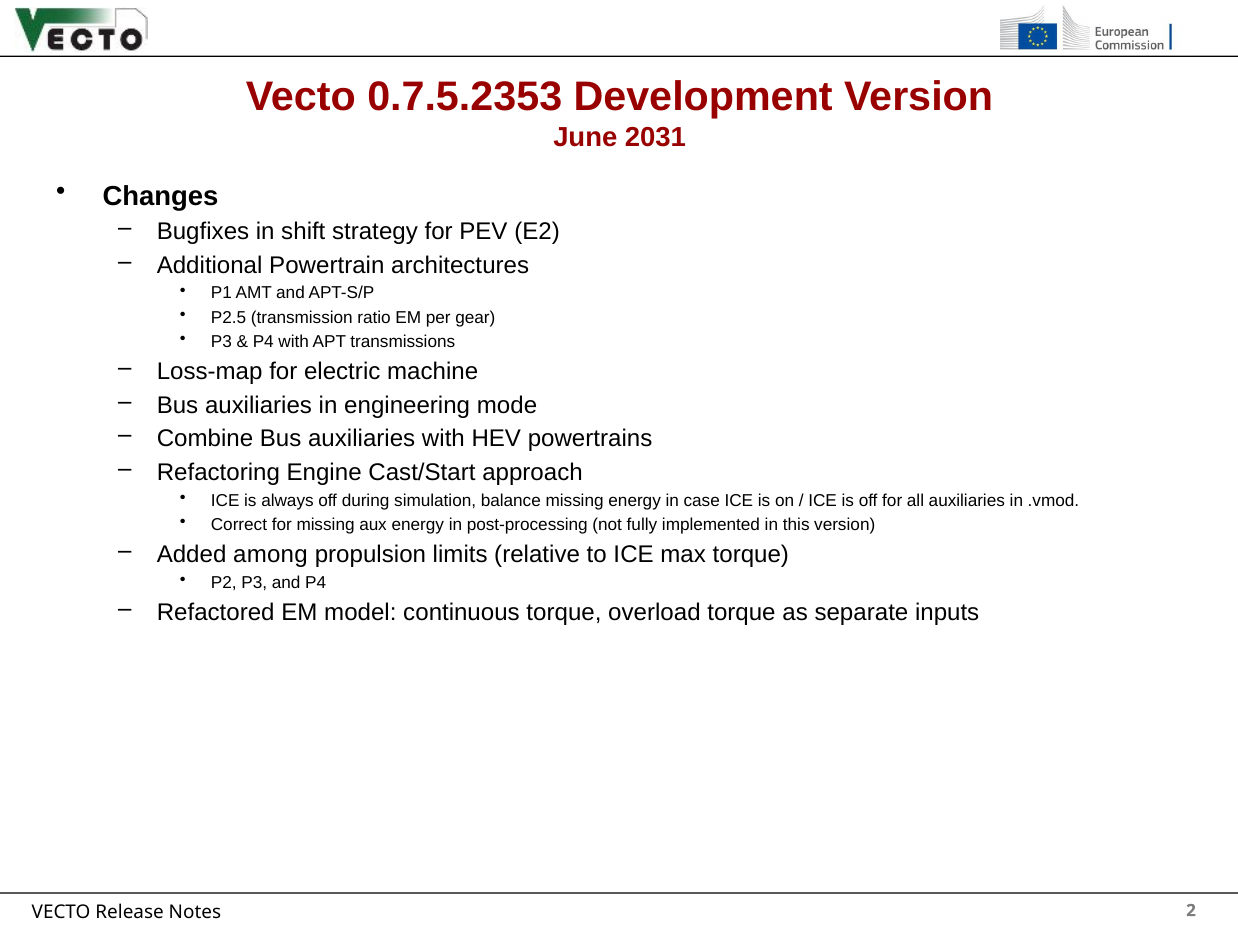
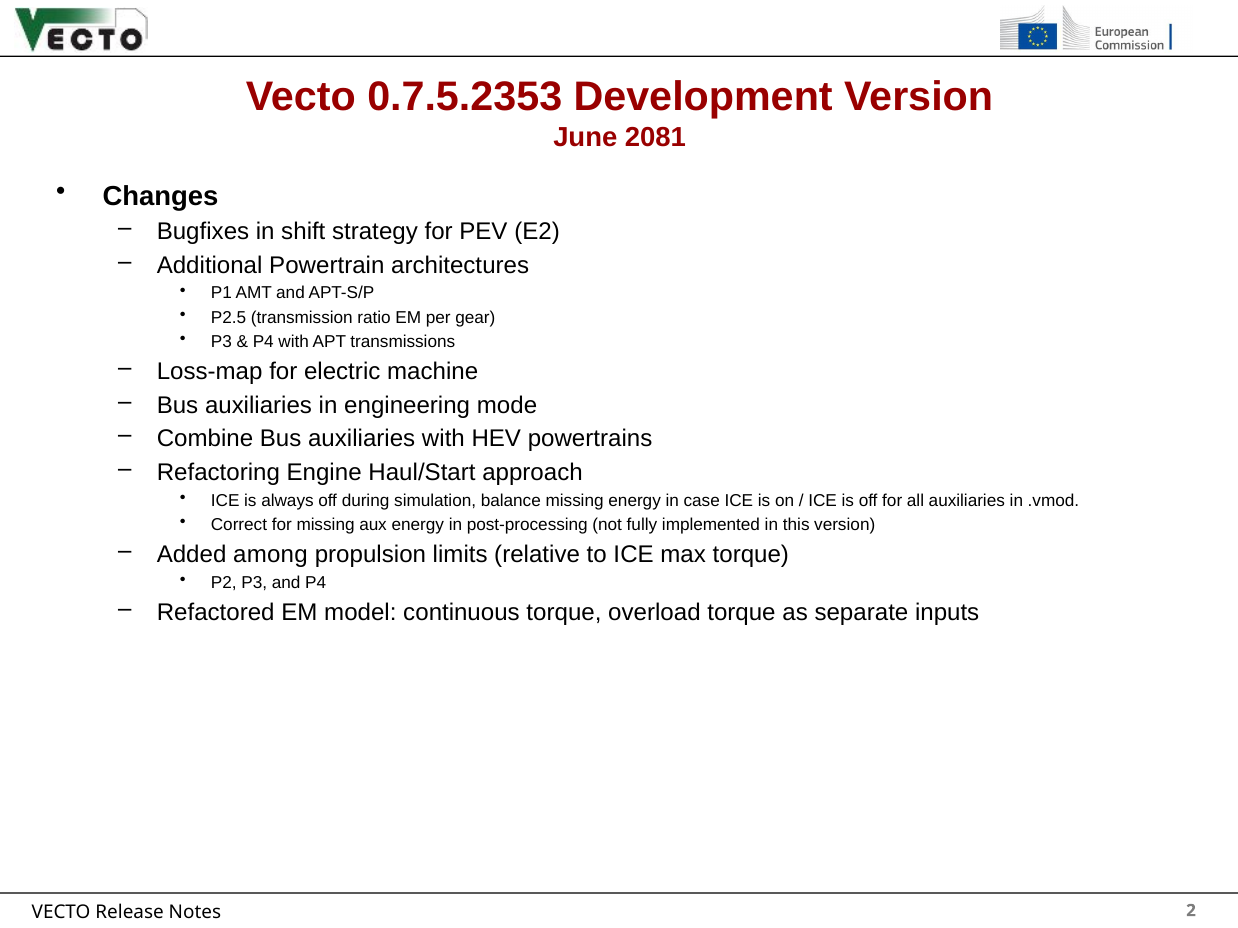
2031: 2031 -> 2081
Cast/Start: Cast/Start -> Haul/Start
